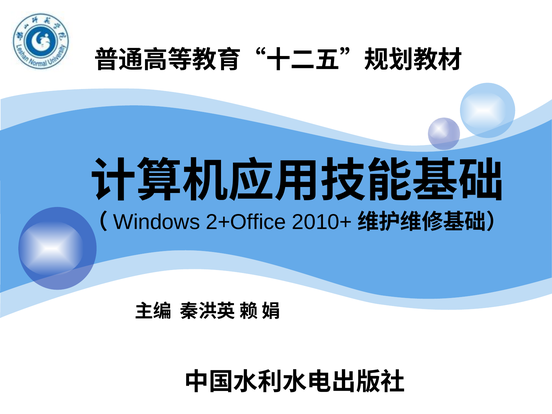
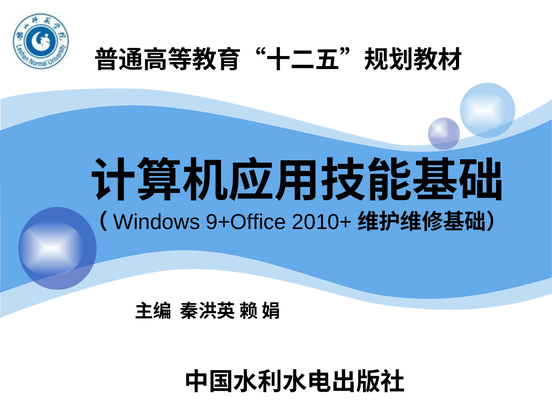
2+Office: 2+Office -> 9+Office
